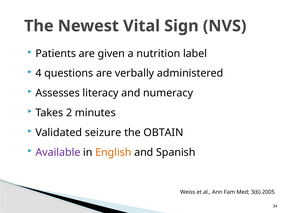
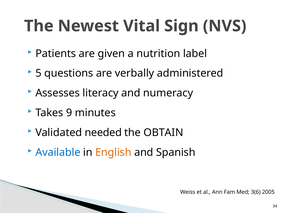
4: 4 -> 5
2: 2 -> 9
seizure: seizure -> needed
Available colour: purple -> blue
